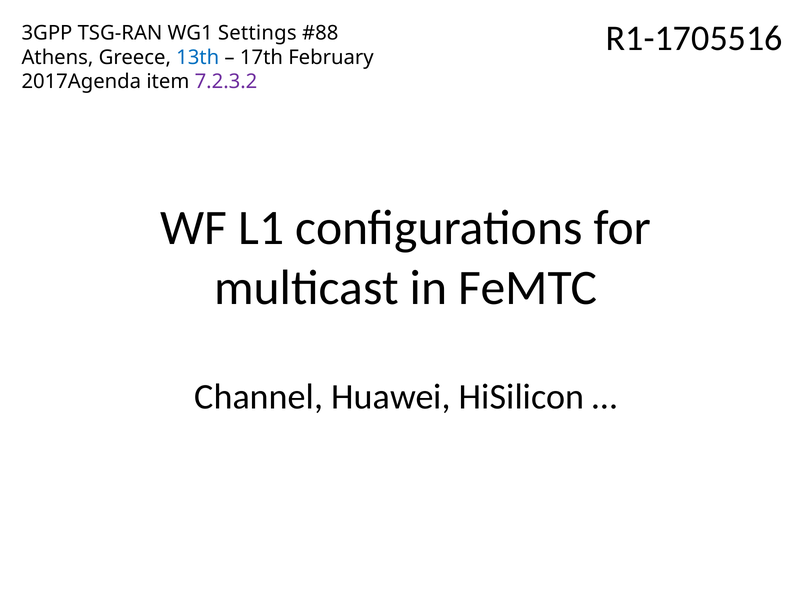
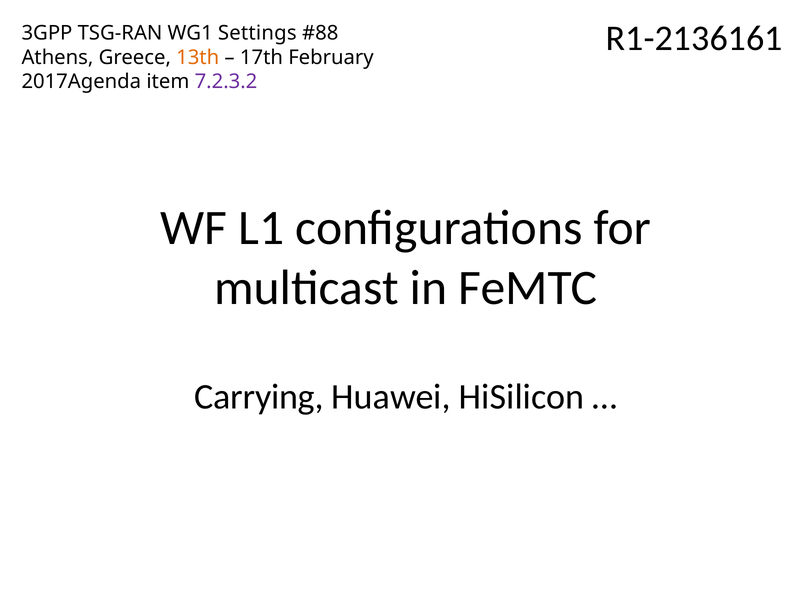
R1-1705516: R1-1705516 -> R1-2136161
13th colour: blue -> orange
Channel: Channel -> Carrying
